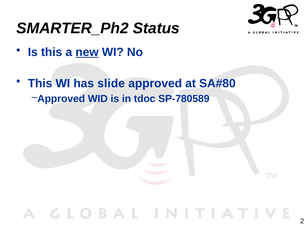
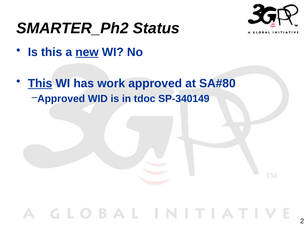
This at (40, 83) underline: none -> present
slide: slide -> work
SP-780589: SP-780589 -> SP-340149
